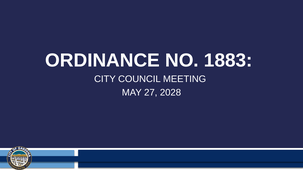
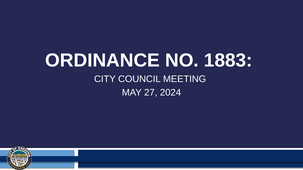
2028: 2028 -> 2024
